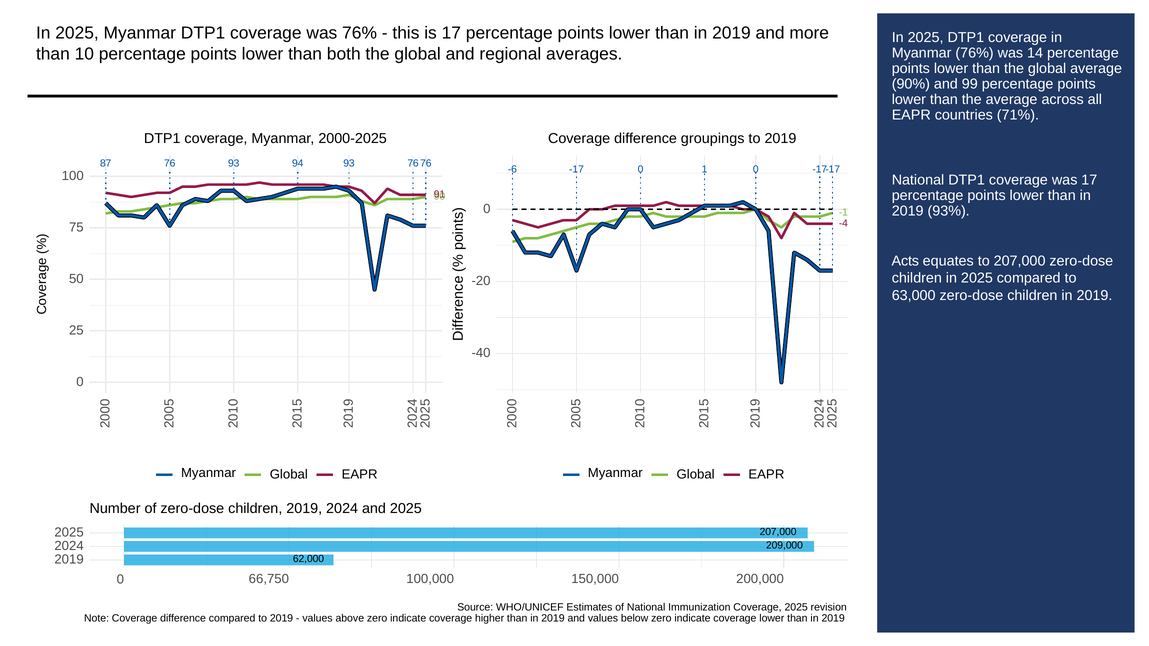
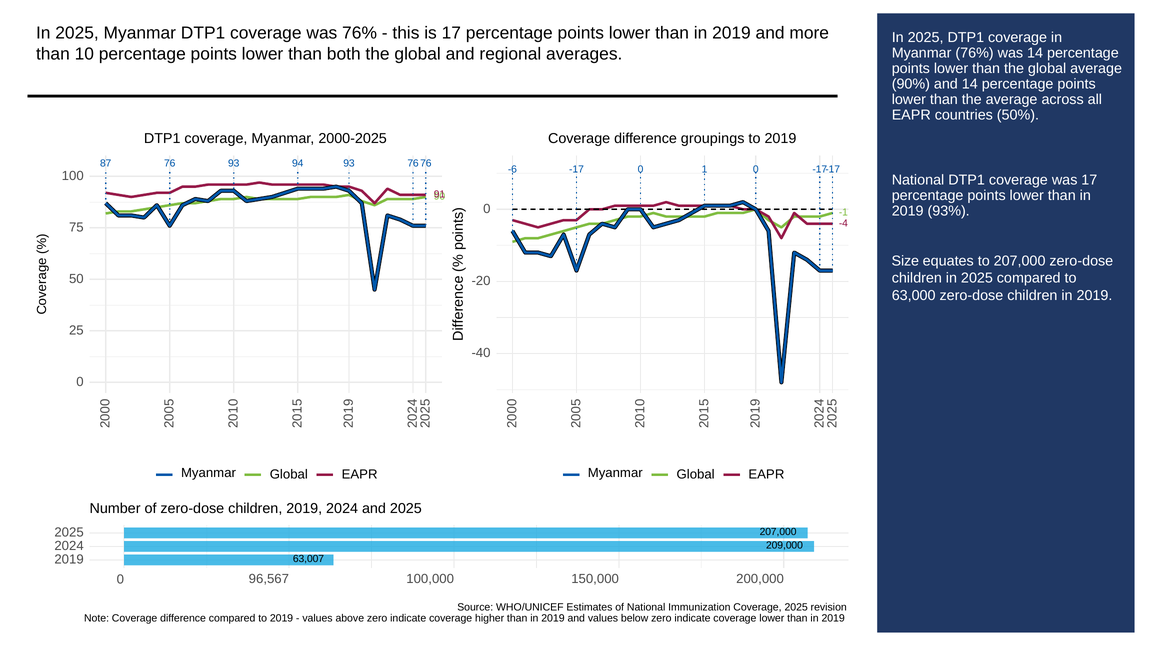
and 99: 99 -> 14
71%: 71% -> 50%
Acts: Acts -> Size
62,000: 62,000 -> 63,007
66,750: 66,750 -> 96,567
